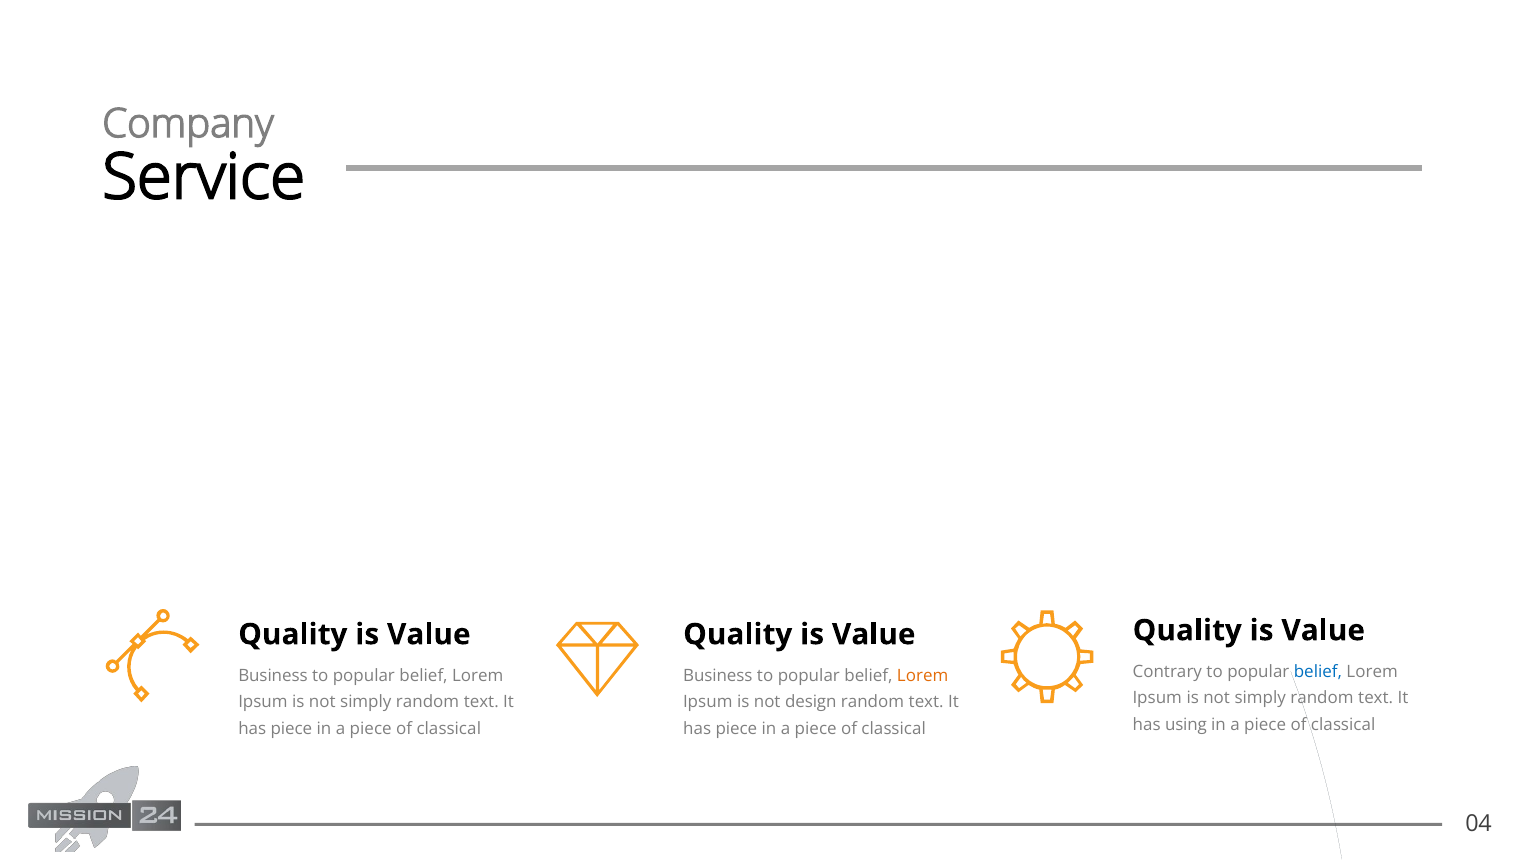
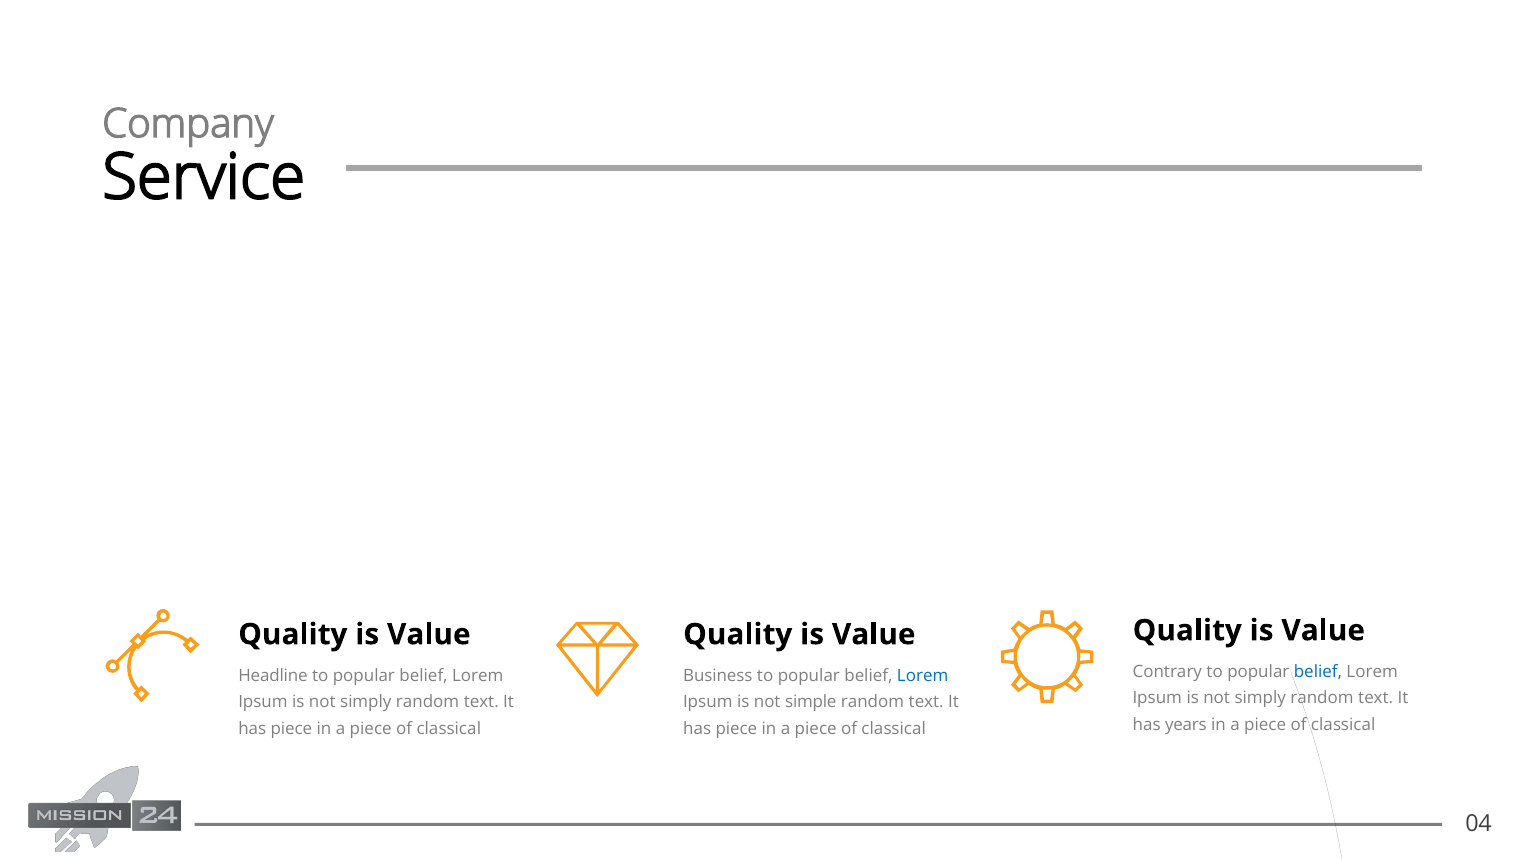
Business at (273, 676): Business -> Headline
Lorem at (923, 676) colour: orange -> blue
design: design -> simple
using: using -> years
